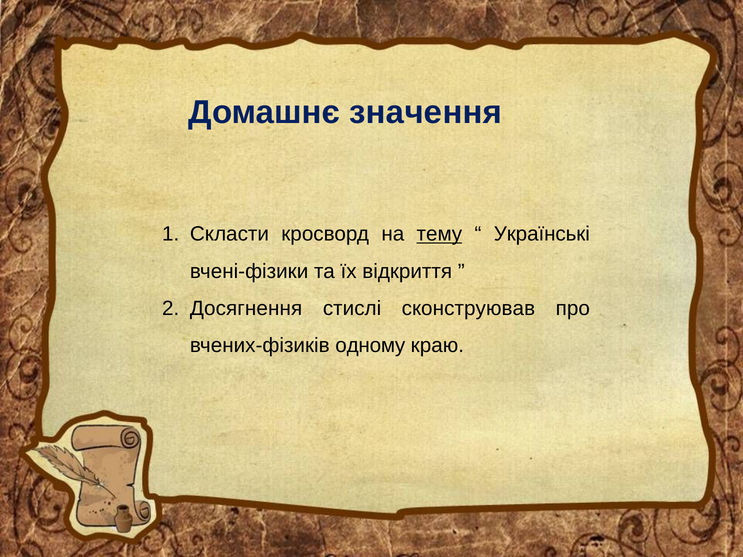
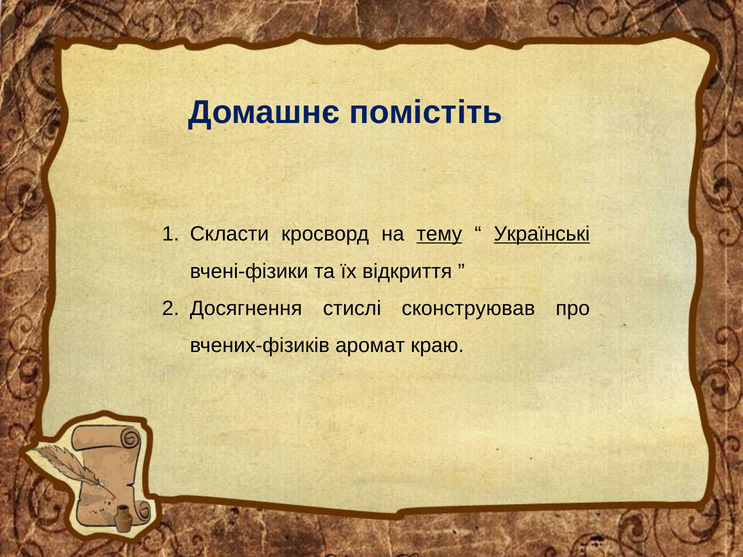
значення: значення -> помістіть
Українські underline: none -> present
одному: одному -> аромат
